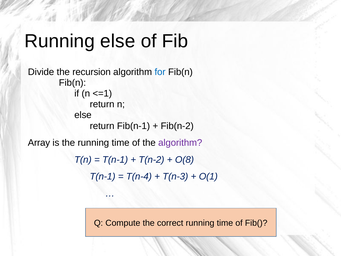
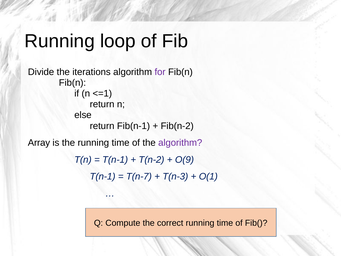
Running else: else -> loop
recursion: recursion -> iterations
for colour: blue -> purple
O(8: O(8 -> O(9
T(n-4: T(n-4 -> T(n-7
